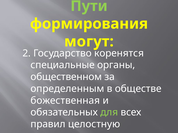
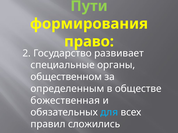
могут: могут -> право
коренятся: коренятся -> развивает
для colour: light green -> light blue
целостную: целостную -> сложились
